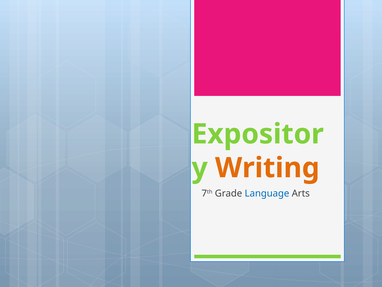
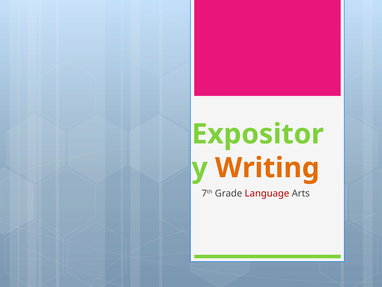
Language colour: blue -> red
